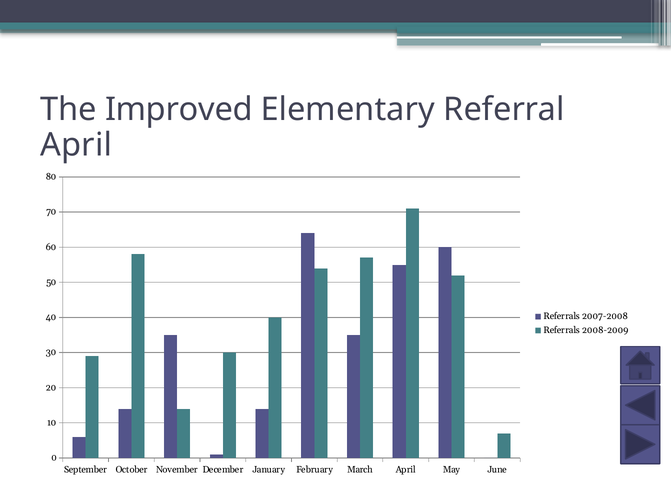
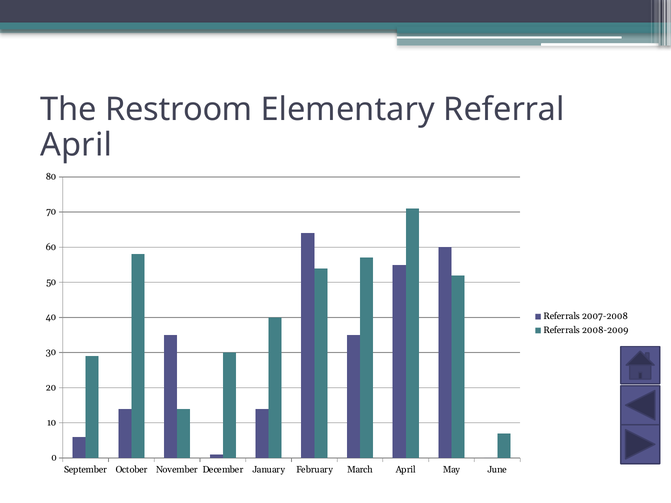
Improved: Improved -> Restroom
